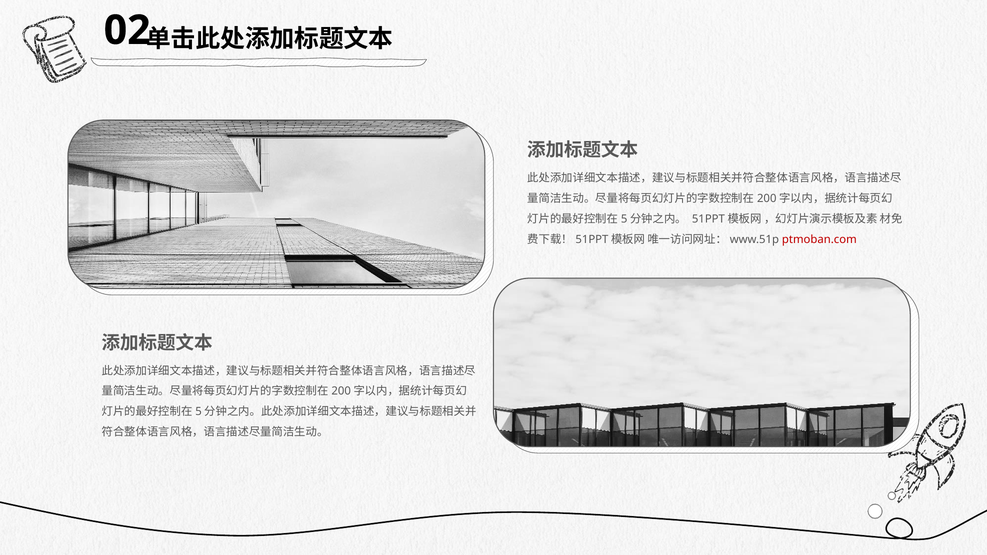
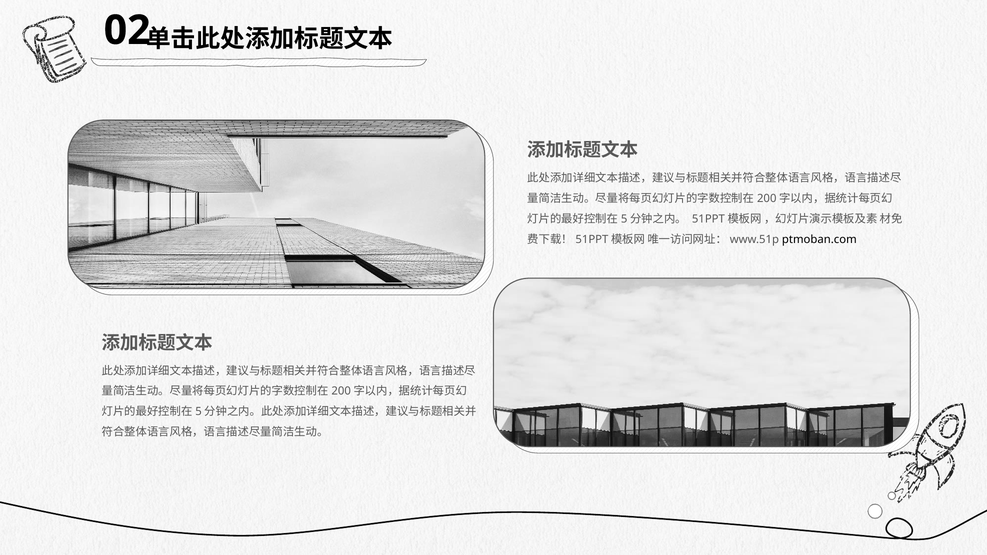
ptmoban.com colour: red -> black
